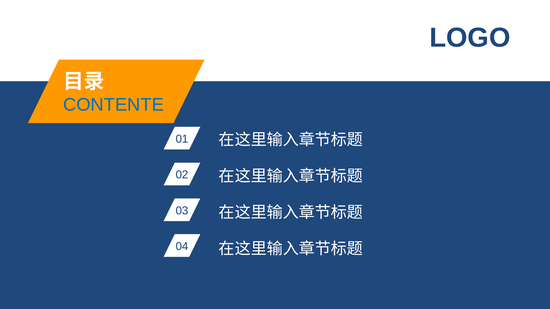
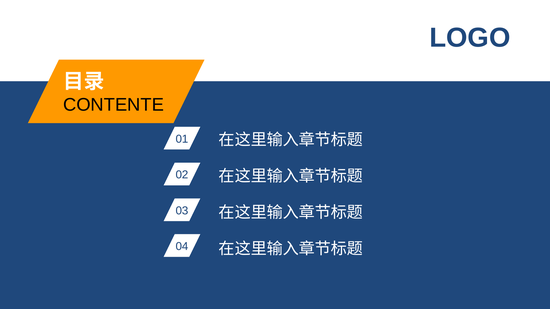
CONTENTE colour: blue -> black
